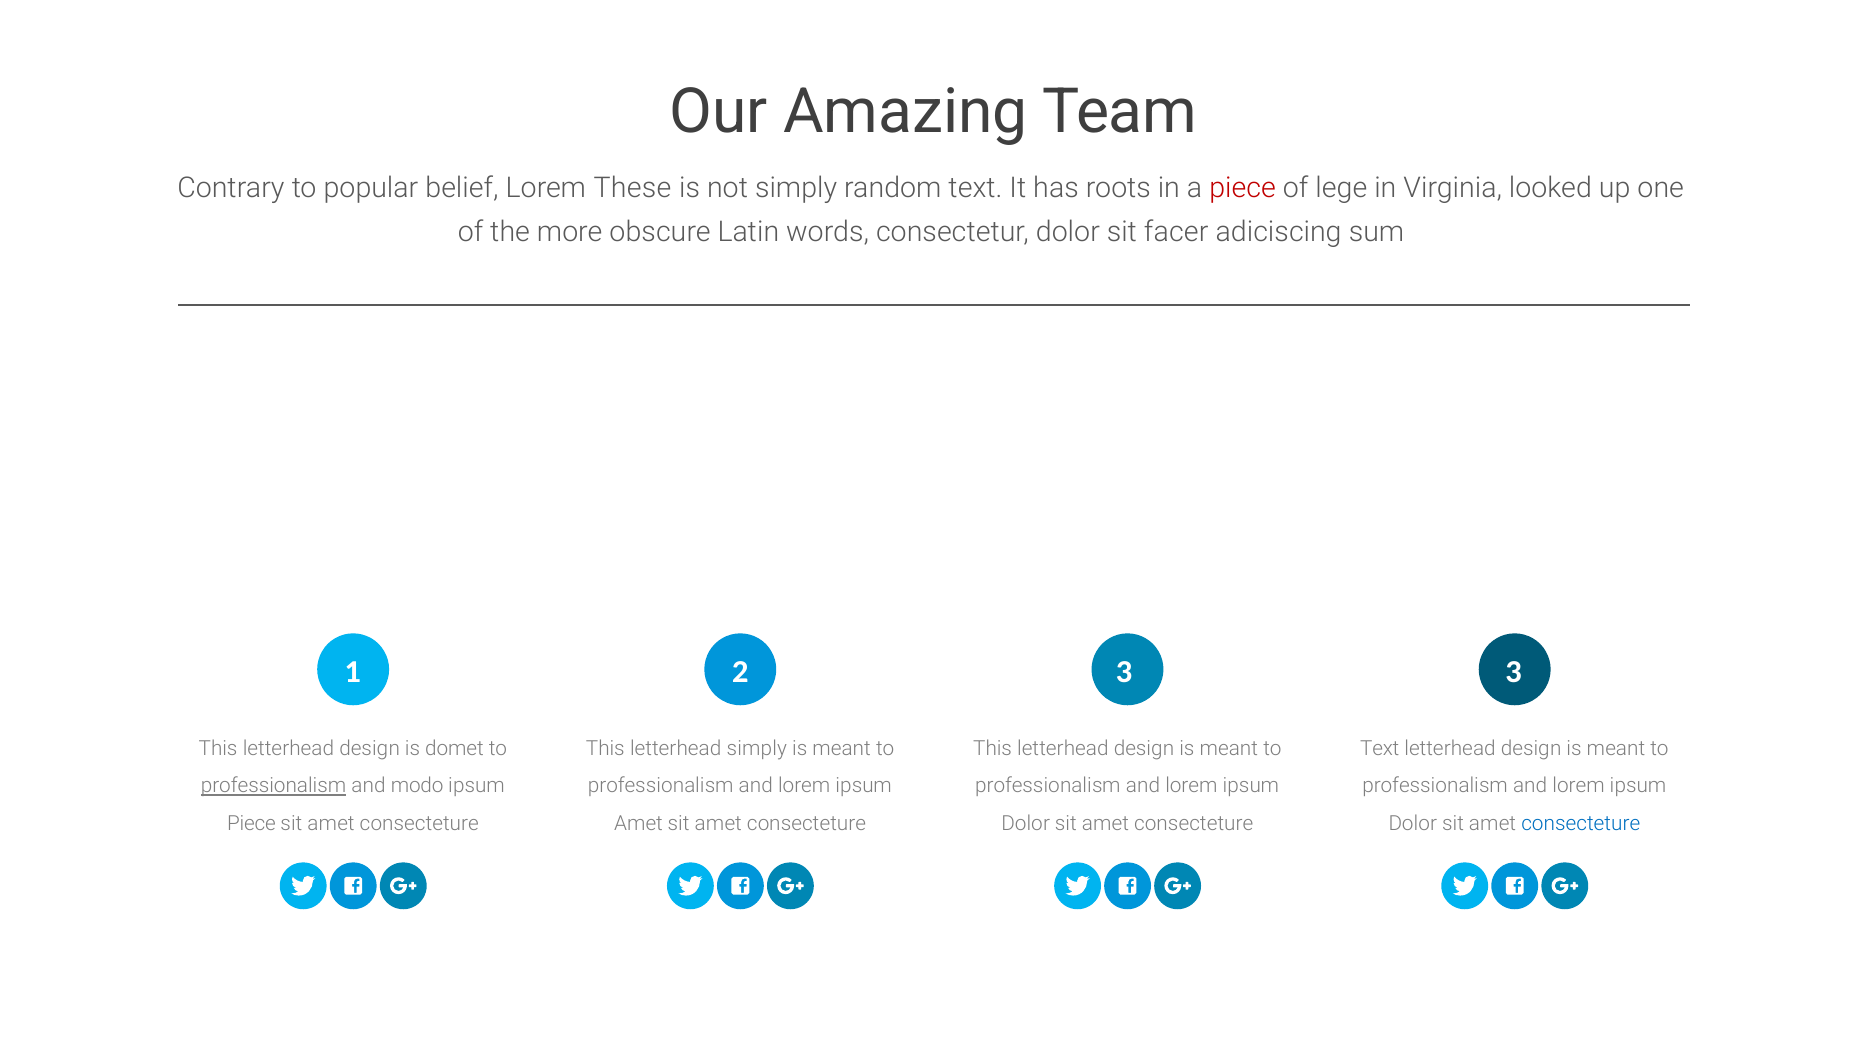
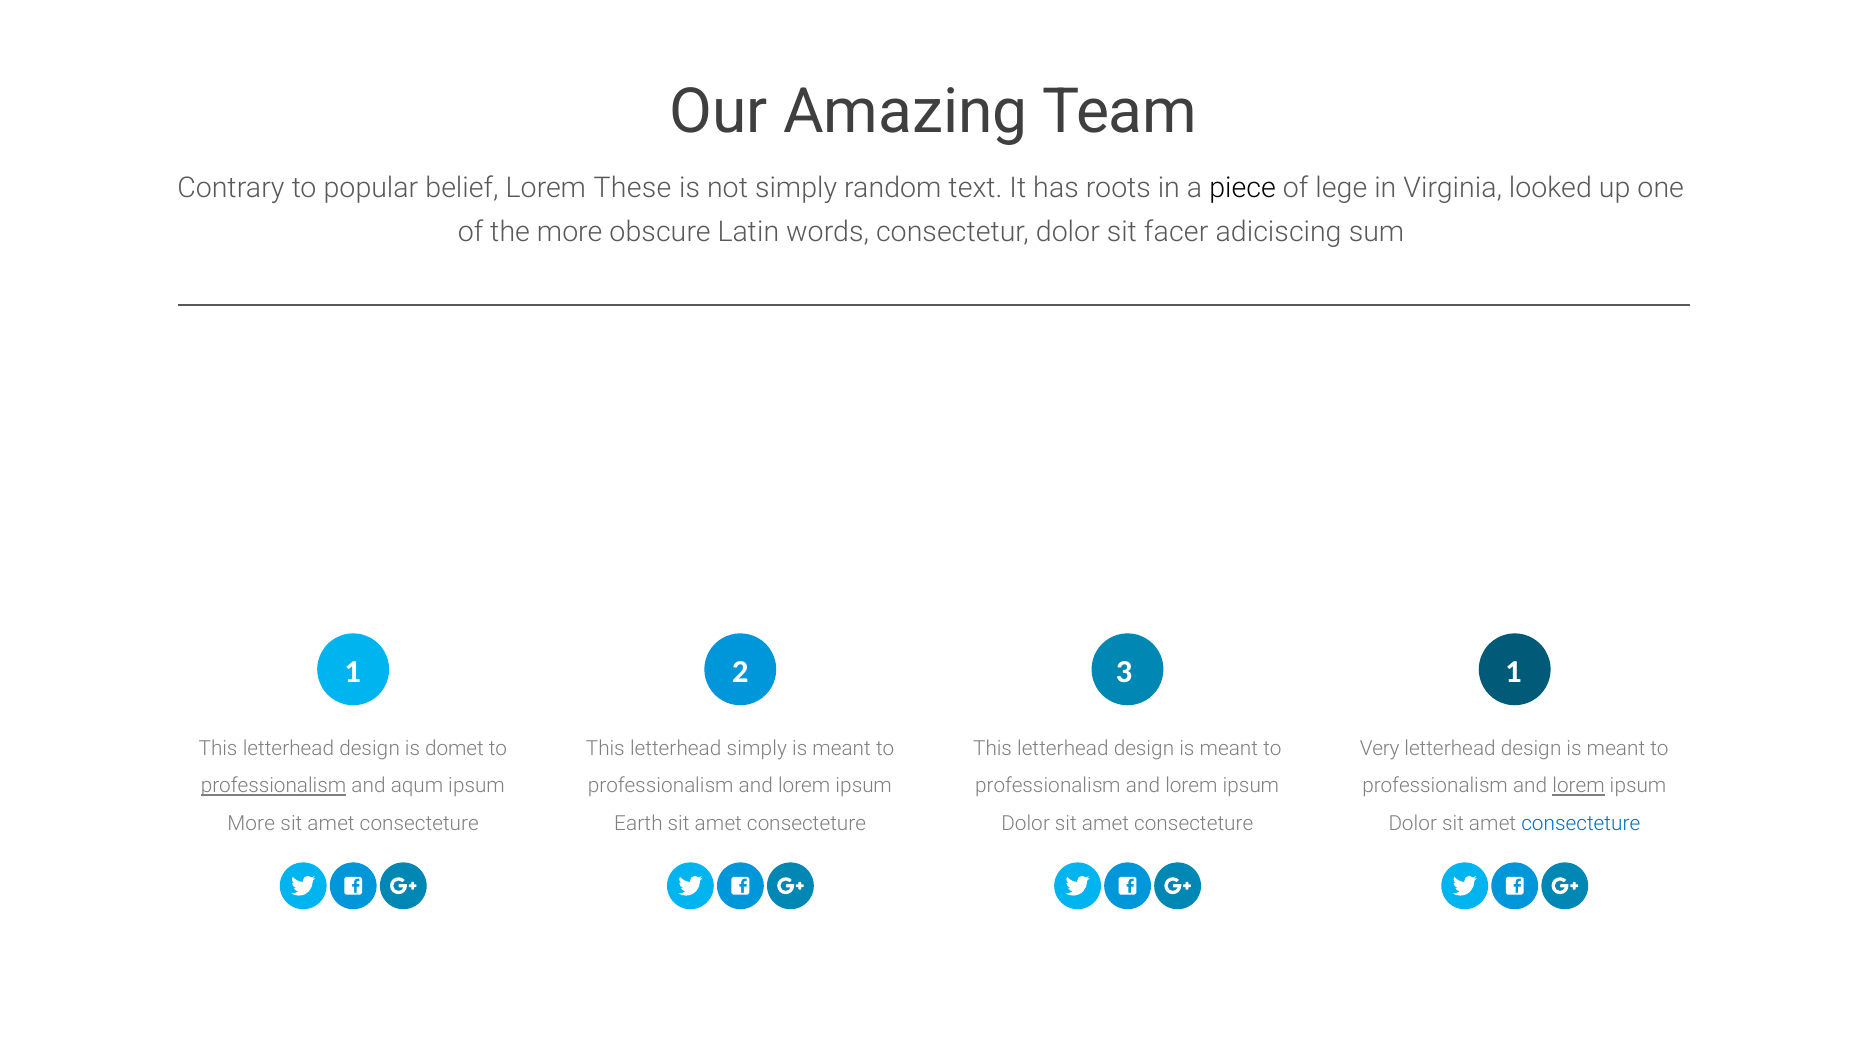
piece at (1243, 188) colour: red -> black
3 3: 3 -> 1
Text at (1380, 749): Text -> Very
modo: modo -> aqum
lorem at (1579, 786) underline: none -> present
Piece at (251, 823): Piece -> More
Amet at (639, 823): Amet -> Earth
